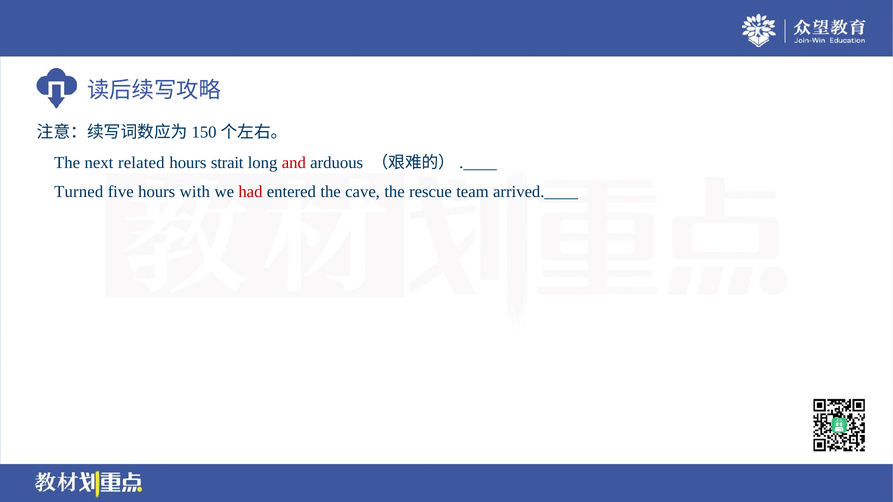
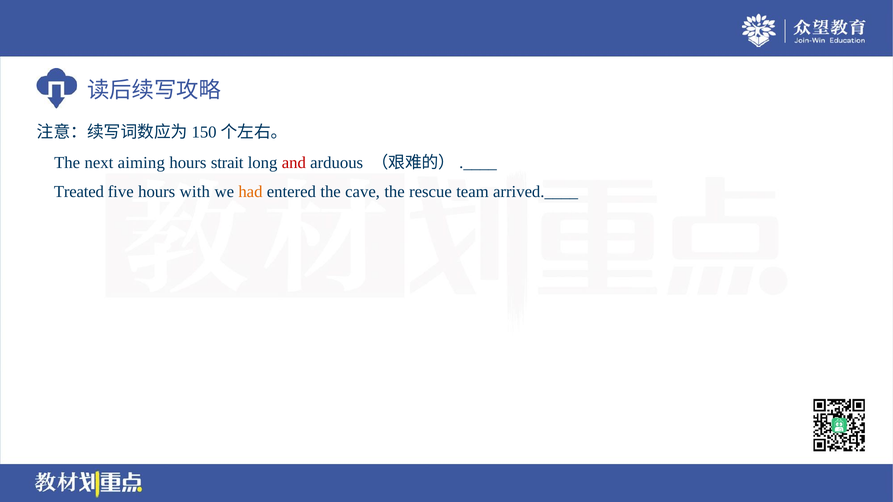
related: related -> aiming
Turned: Turned -> Treated
had colour: red -> orange
